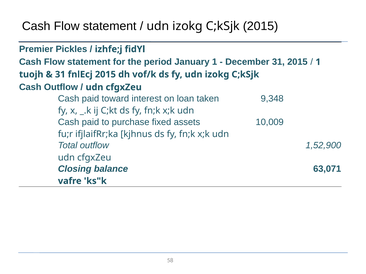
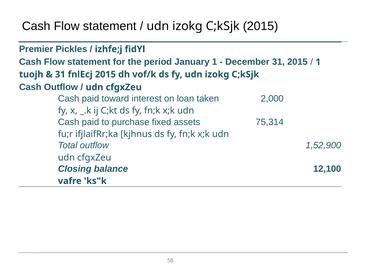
9,348: 9,348 -> 2,000
10,009: 10,009 -> 75,314
63,071: 63,071 -> 12,100
